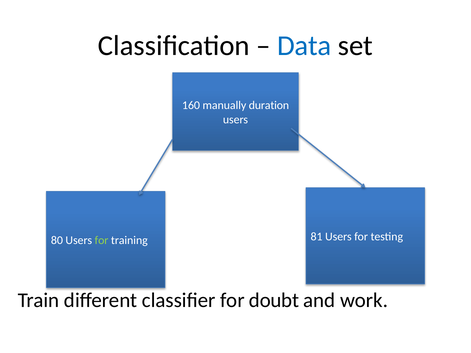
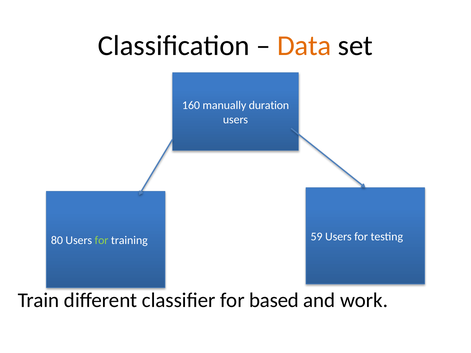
Data colour: blue -> orange
81: 81 -> 59
doubt: doubt -> based
